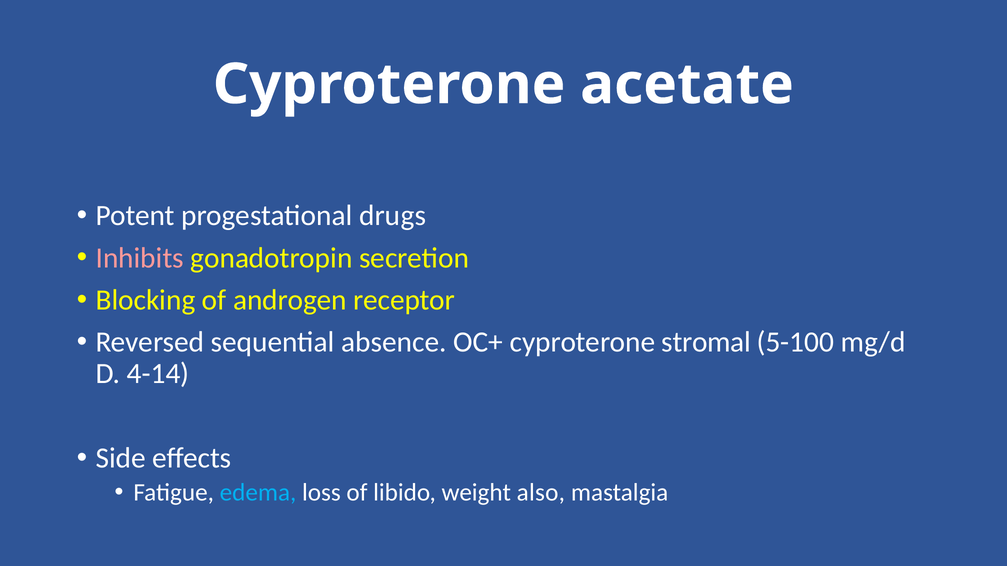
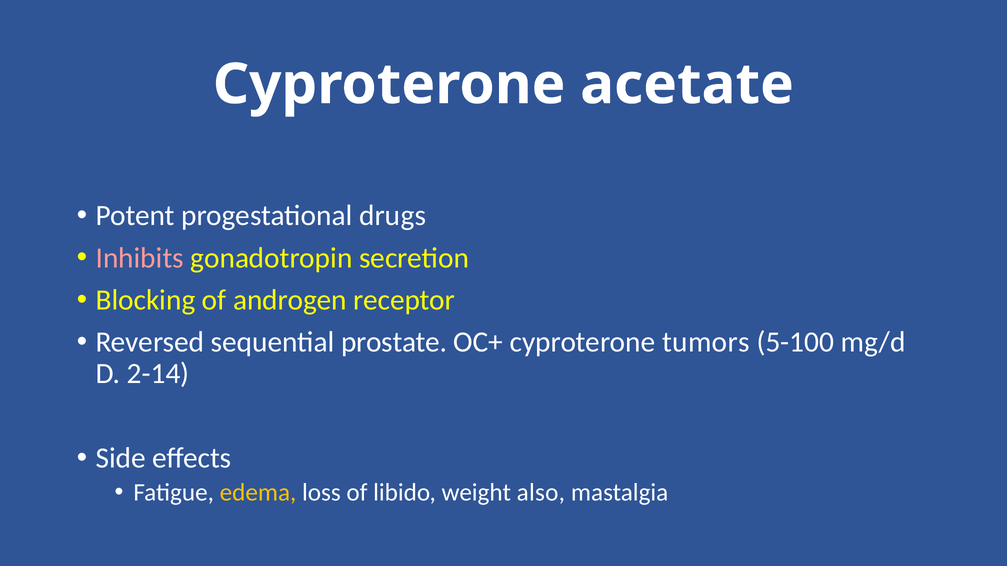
absence: absence -> prostate
stromal: stromal -> tumors
4-14: 4-14 -> 2-14
edema colour: light blue -> yellow
